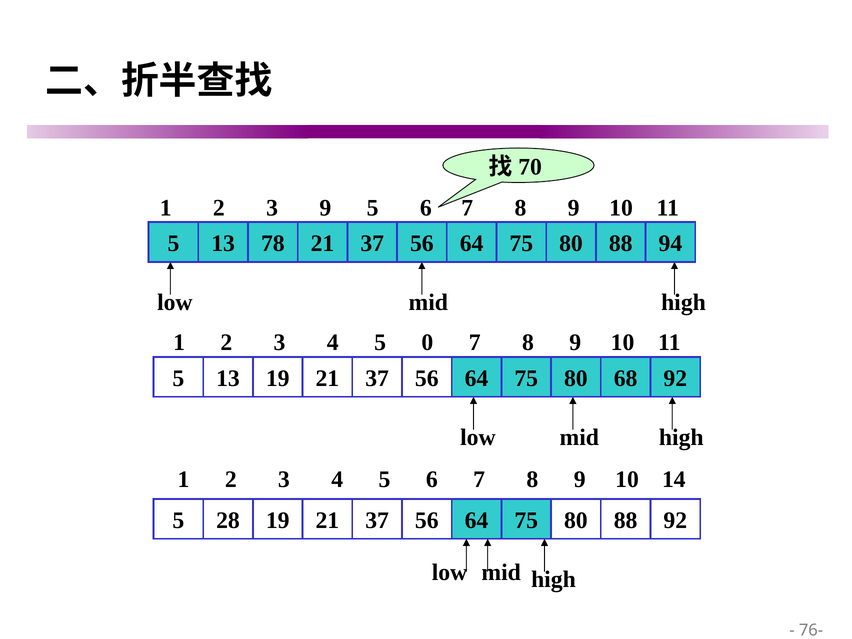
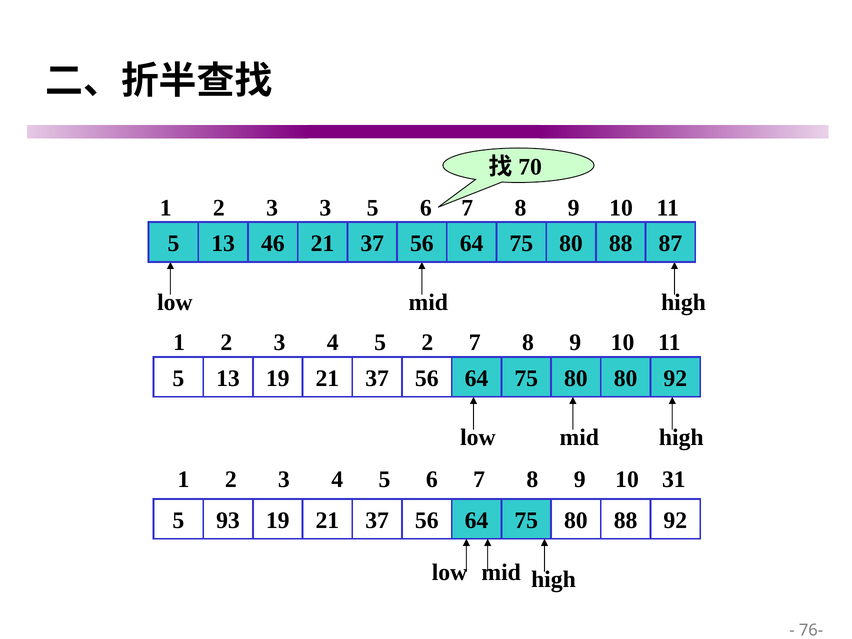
3 9: 9 -> 3
78: 78 -> 46
94: 94 -> 87
5 0: 0 -> 2
80 68: 68 -> 80
14: 14 -> 31
28: 28 -> 93
